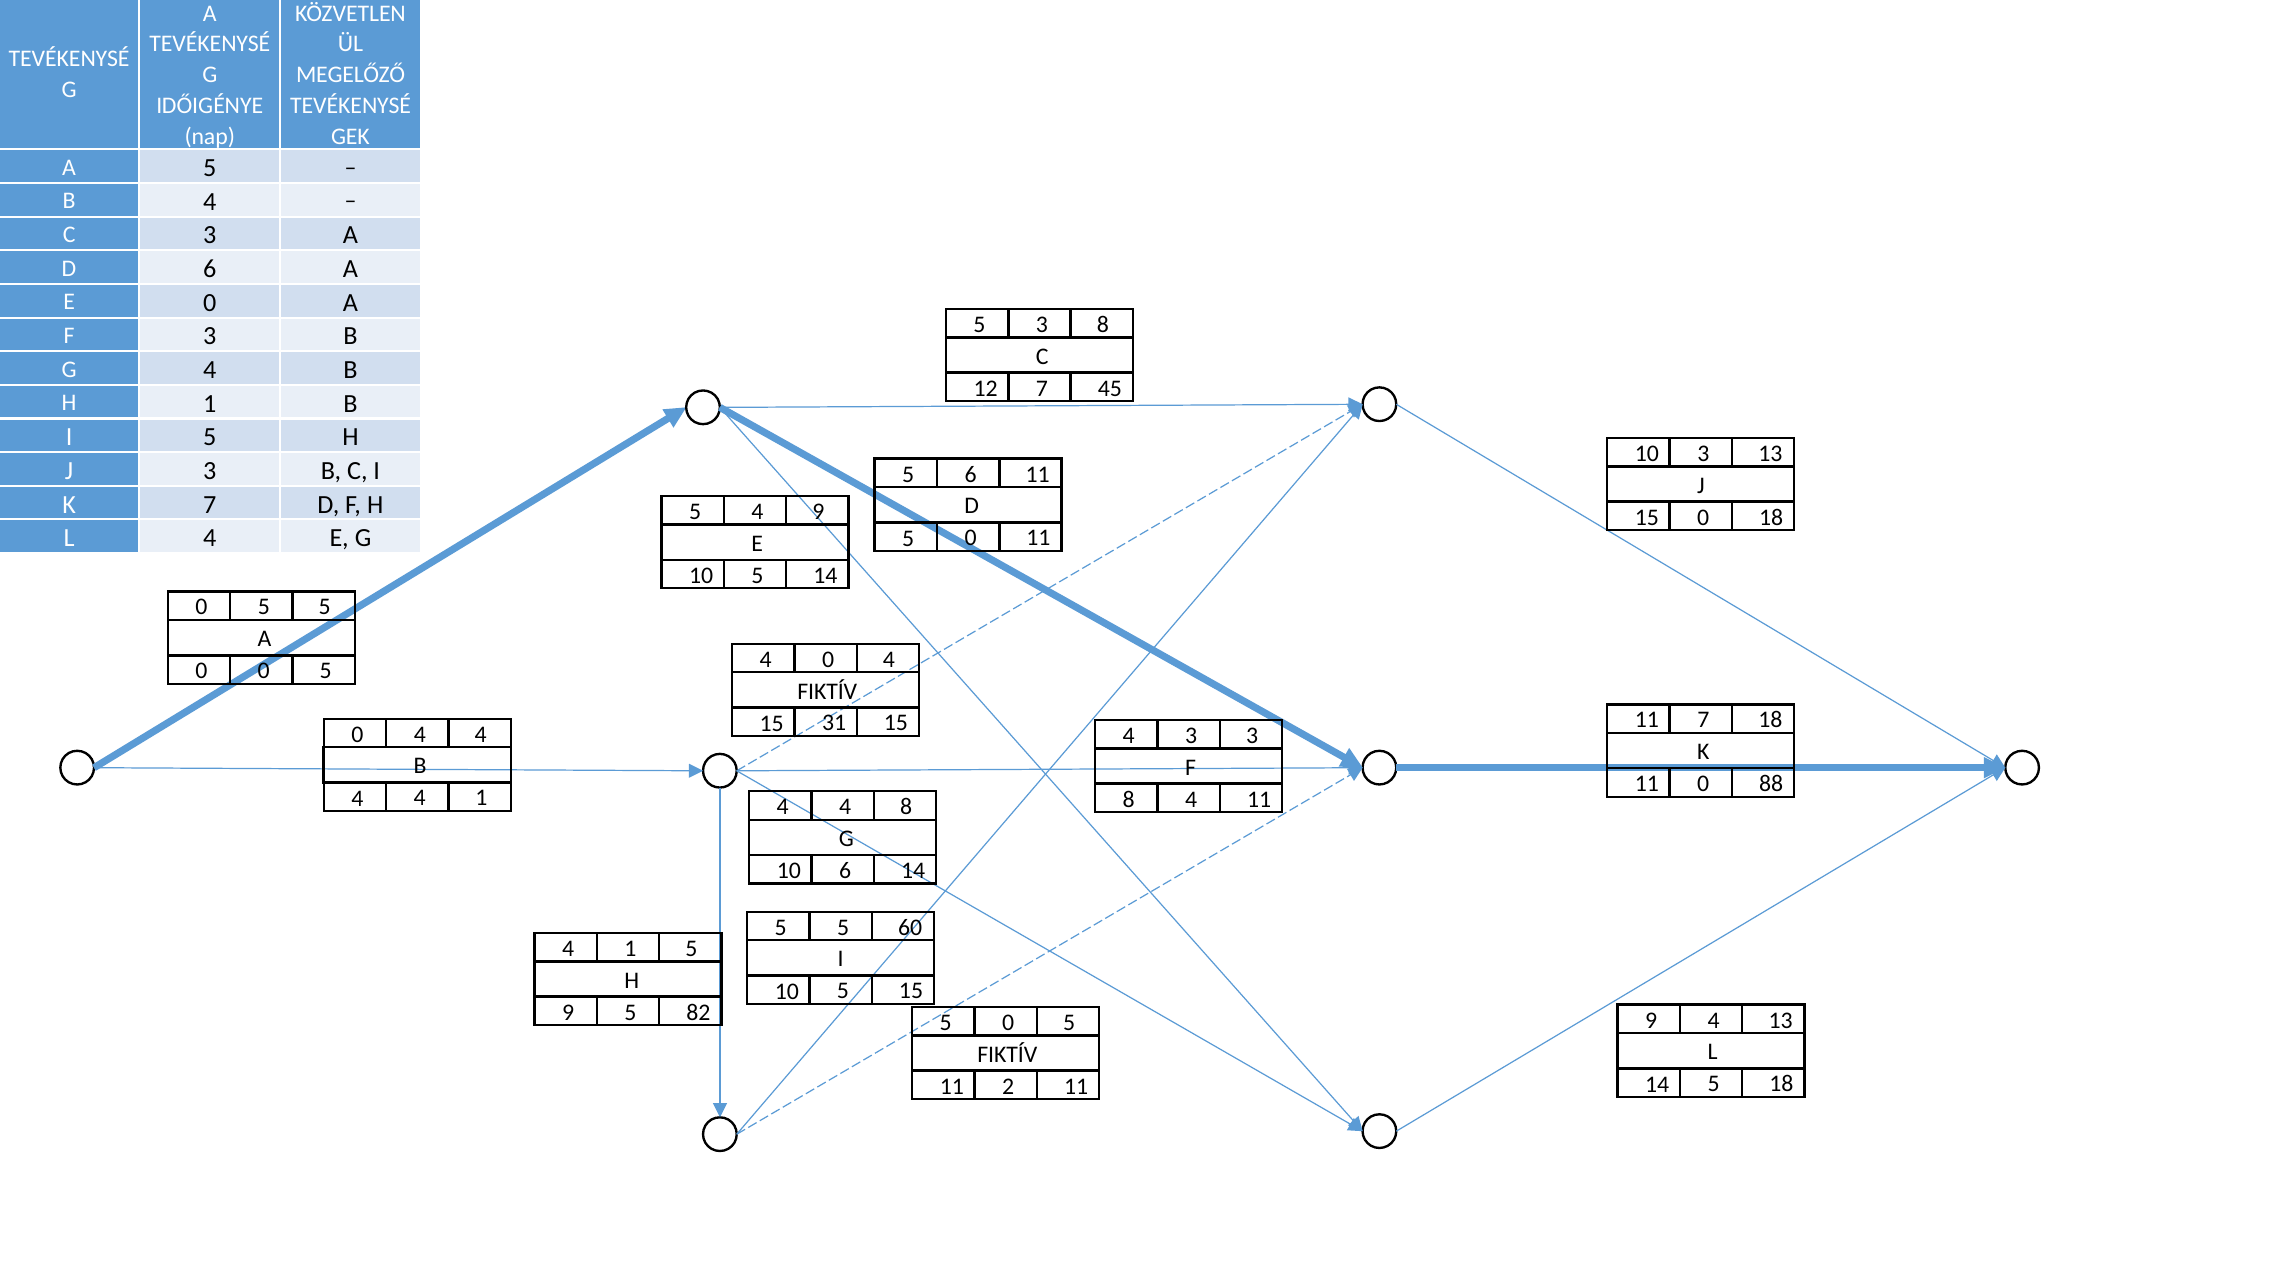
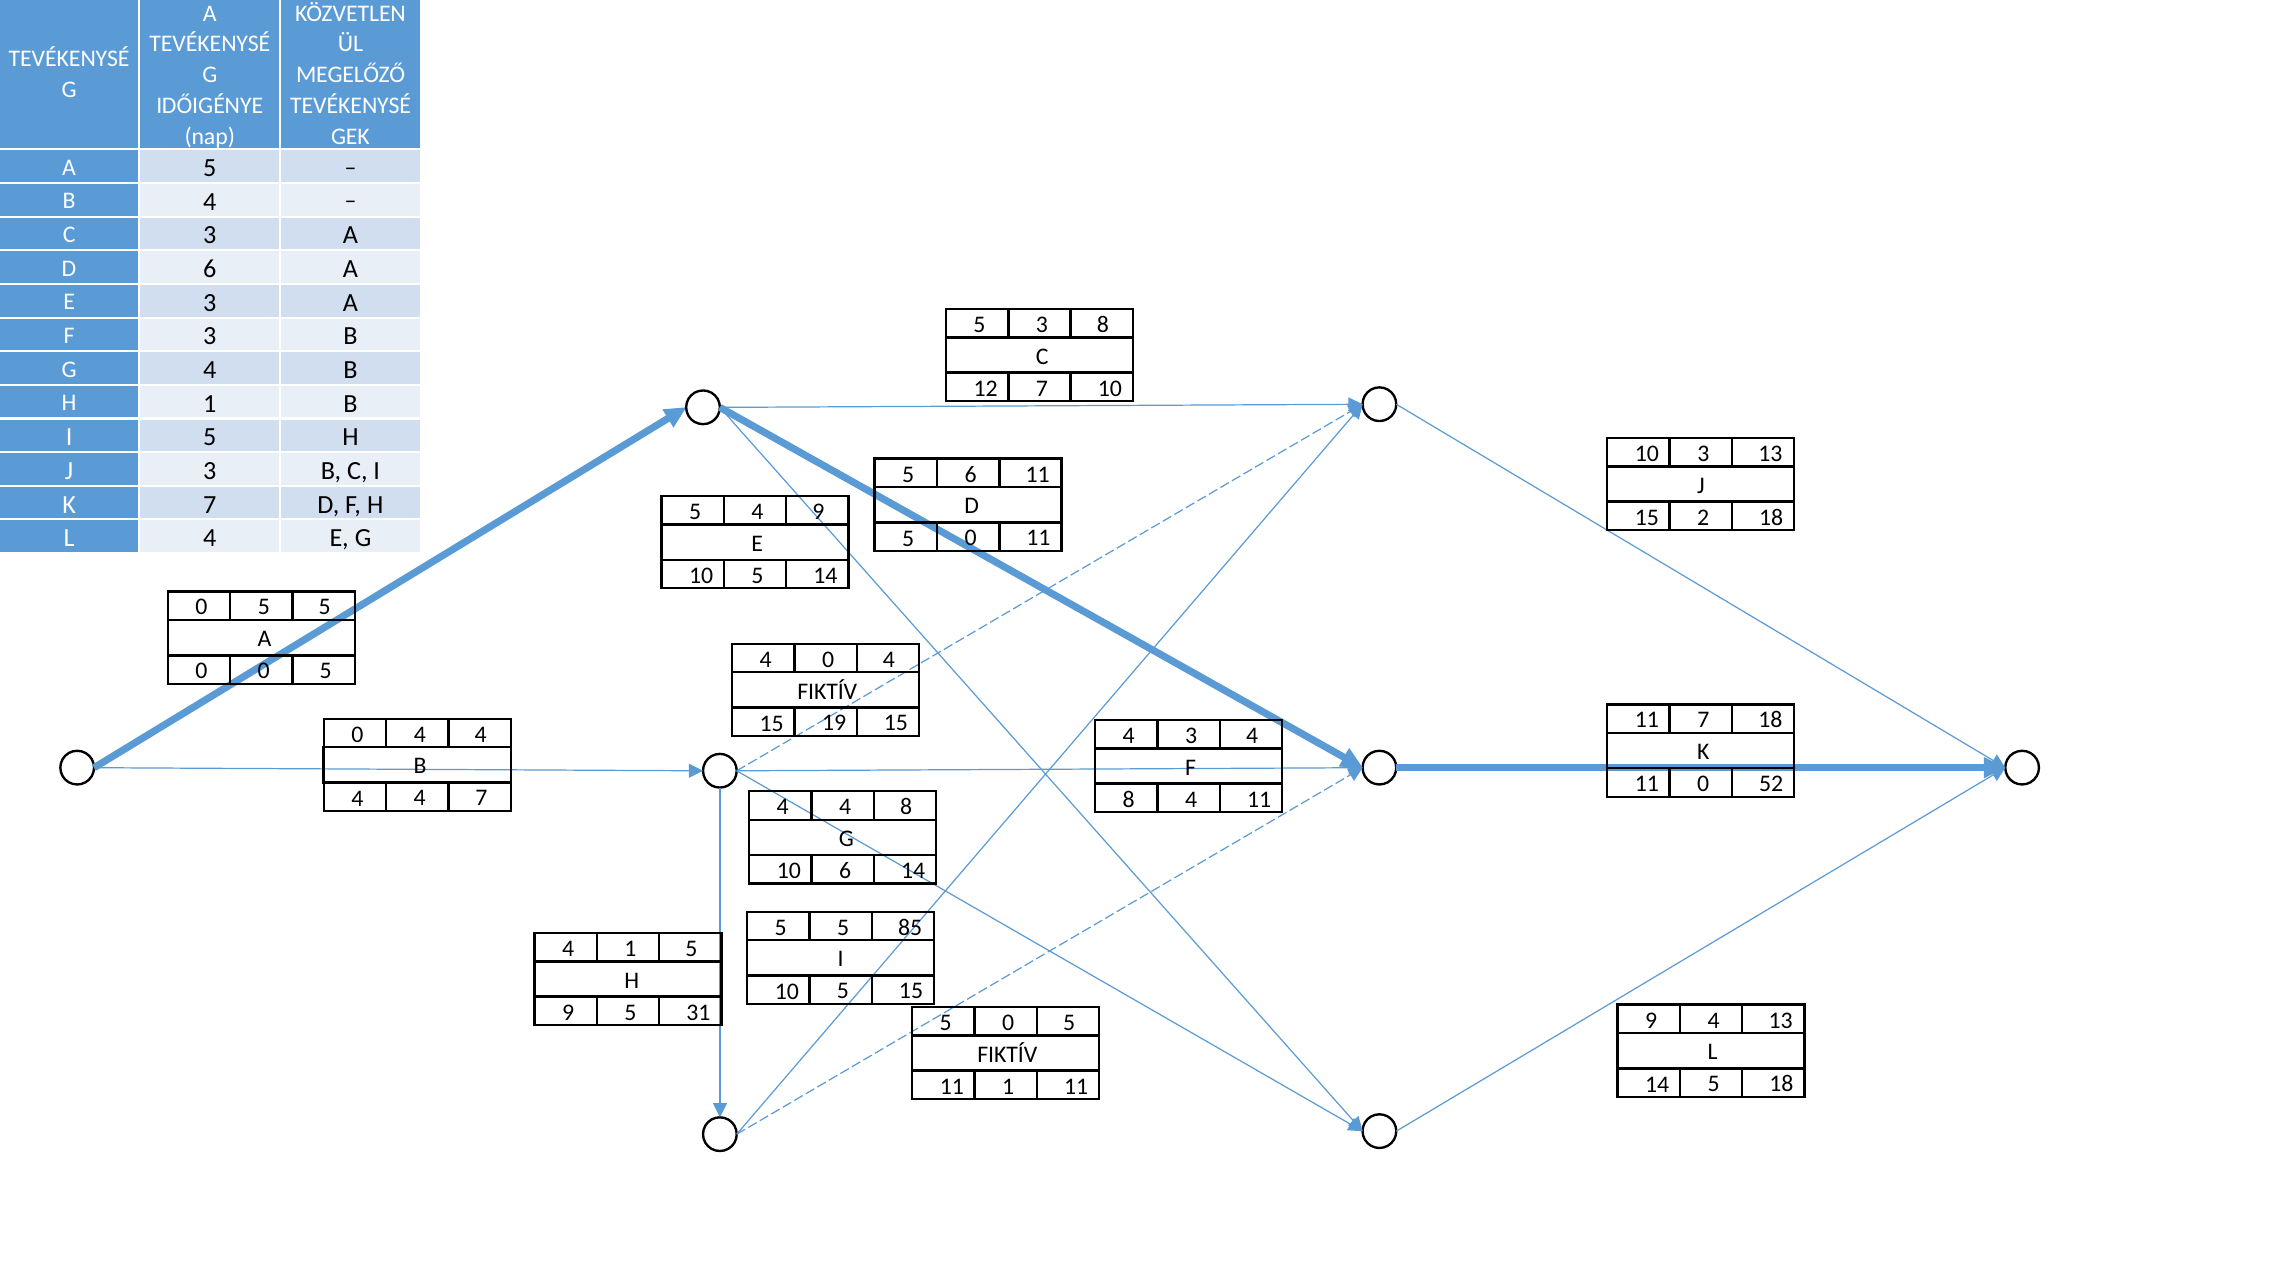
E 0: 0 -> 3
7 45: 45 -> 10
15 0: 0 -> 2
31: 31 -> 19
3 3: 3 -> 4
88: 88 -> 52
4 4 1: 1 -> 7
60: 60 -> 85
82: 82 -> 31
11 2: 2 -> 1
